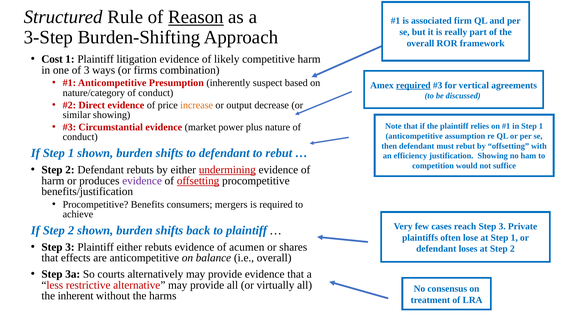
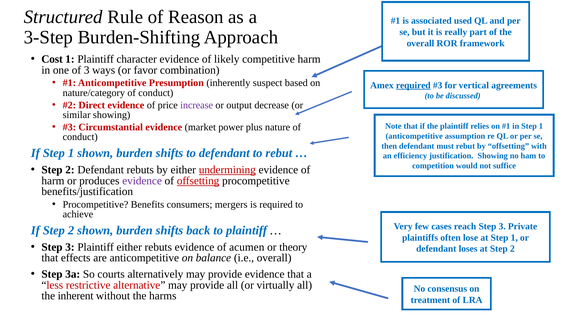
Reason underline: present -> none
firm: firm -> used
litigation: litigation -> character
firms: firms -> favor
increase colour: orange -> purple
shares: shares -> theory
